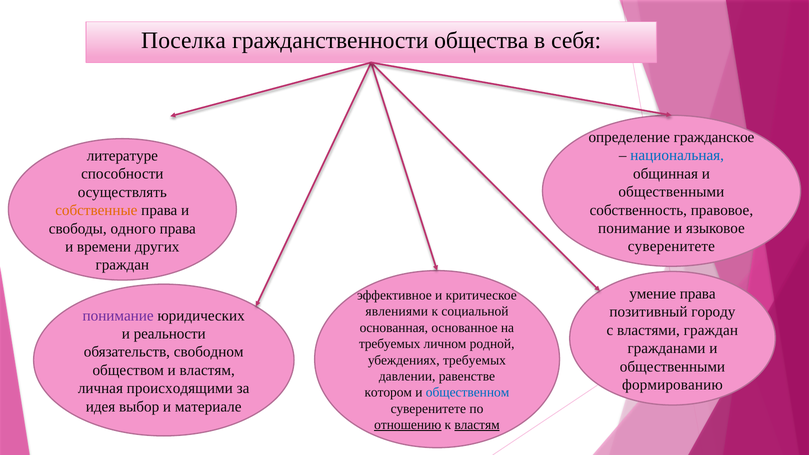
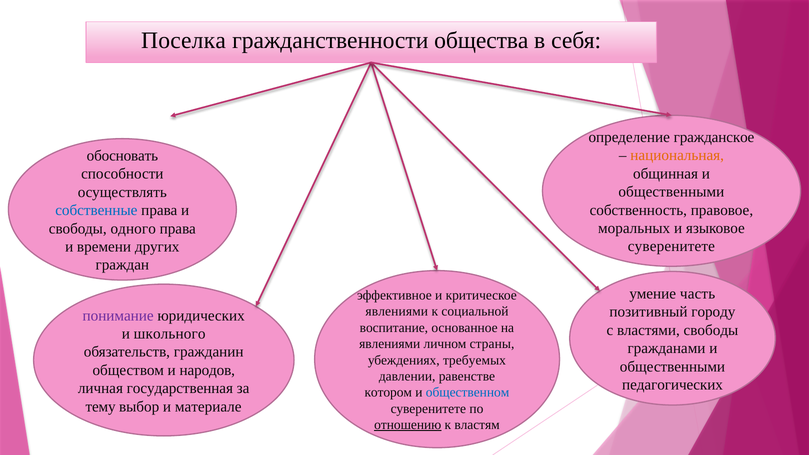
национальная colour: blue -> orange
литературе: литературе -> обосновать
собственные colour: orange -> blue
понимание at (634, 228): понимание -> моральных
умение права: права -> часть
основанная: основанная -> воспитание
властями граждан: граждан -> свободы
реальности: реальности -> школьного
требуемых at (390, 344): требуемых -> явлениями
родной: родной -> страны
свободном: свободном -> гражданин
и властям: властям -> народов
формированию: формированию -> педагогических
происходящими: происходящими -> государственная
идея: идея -> тему
властям at (477, 425) underline: present -> none
